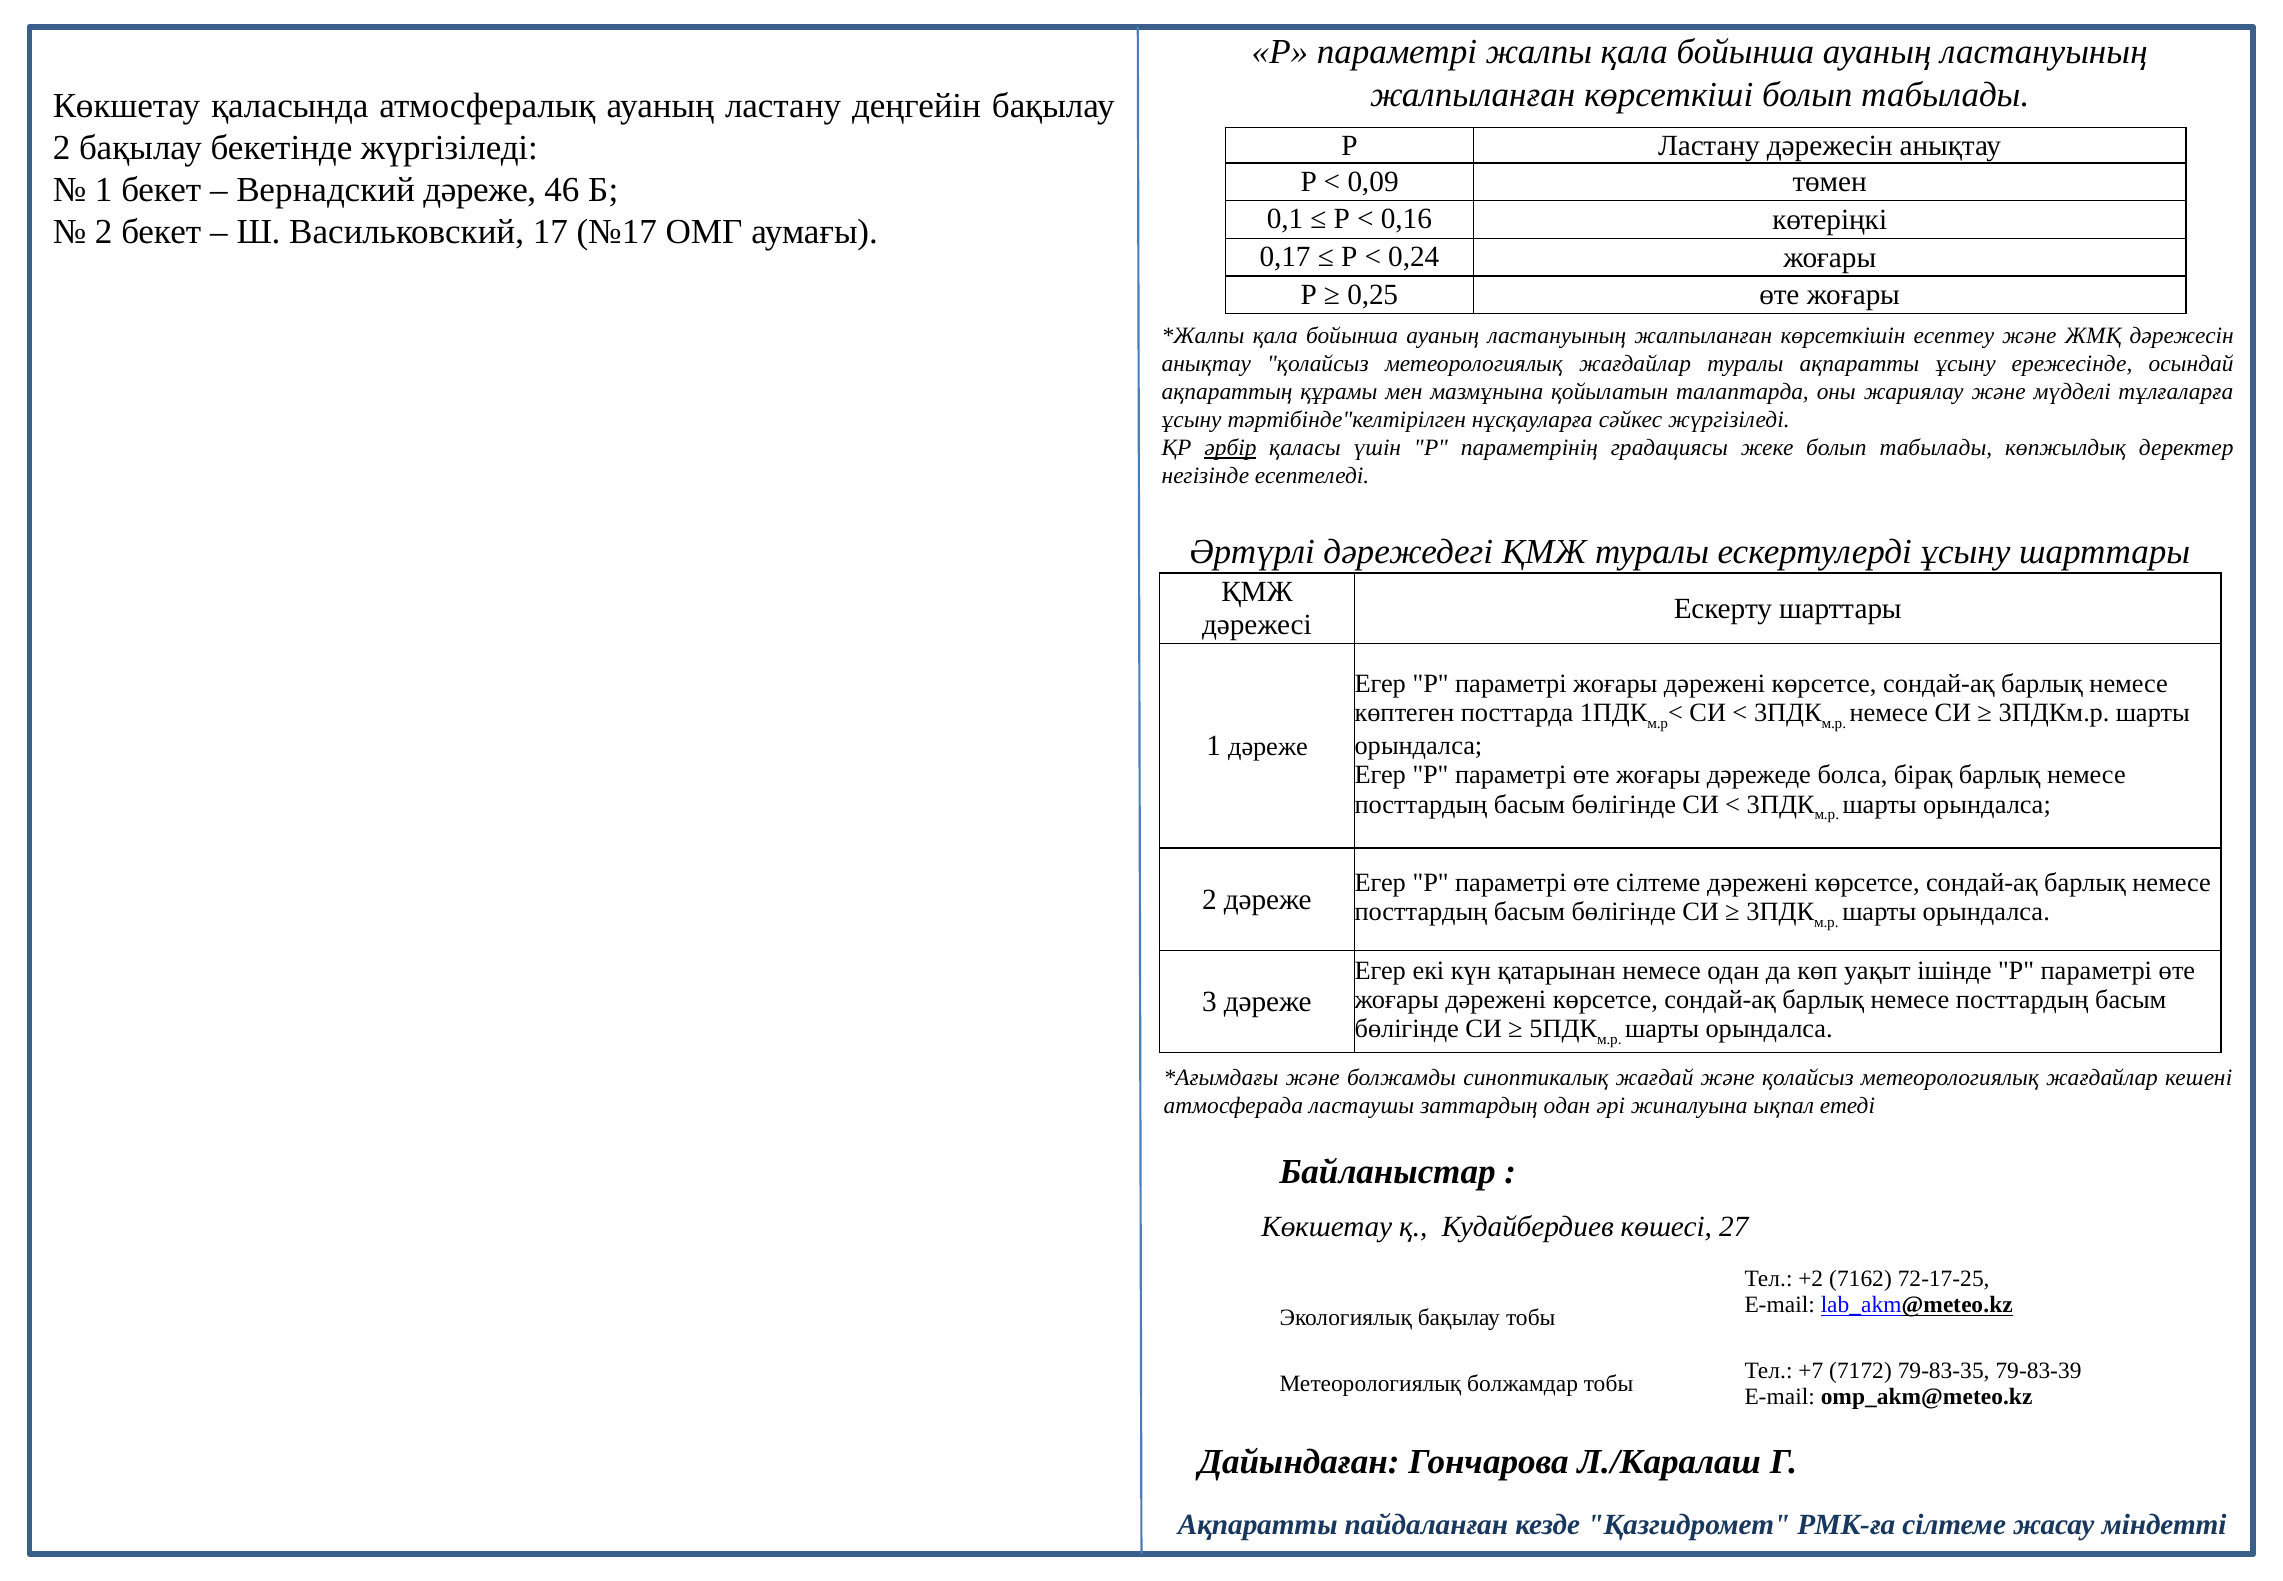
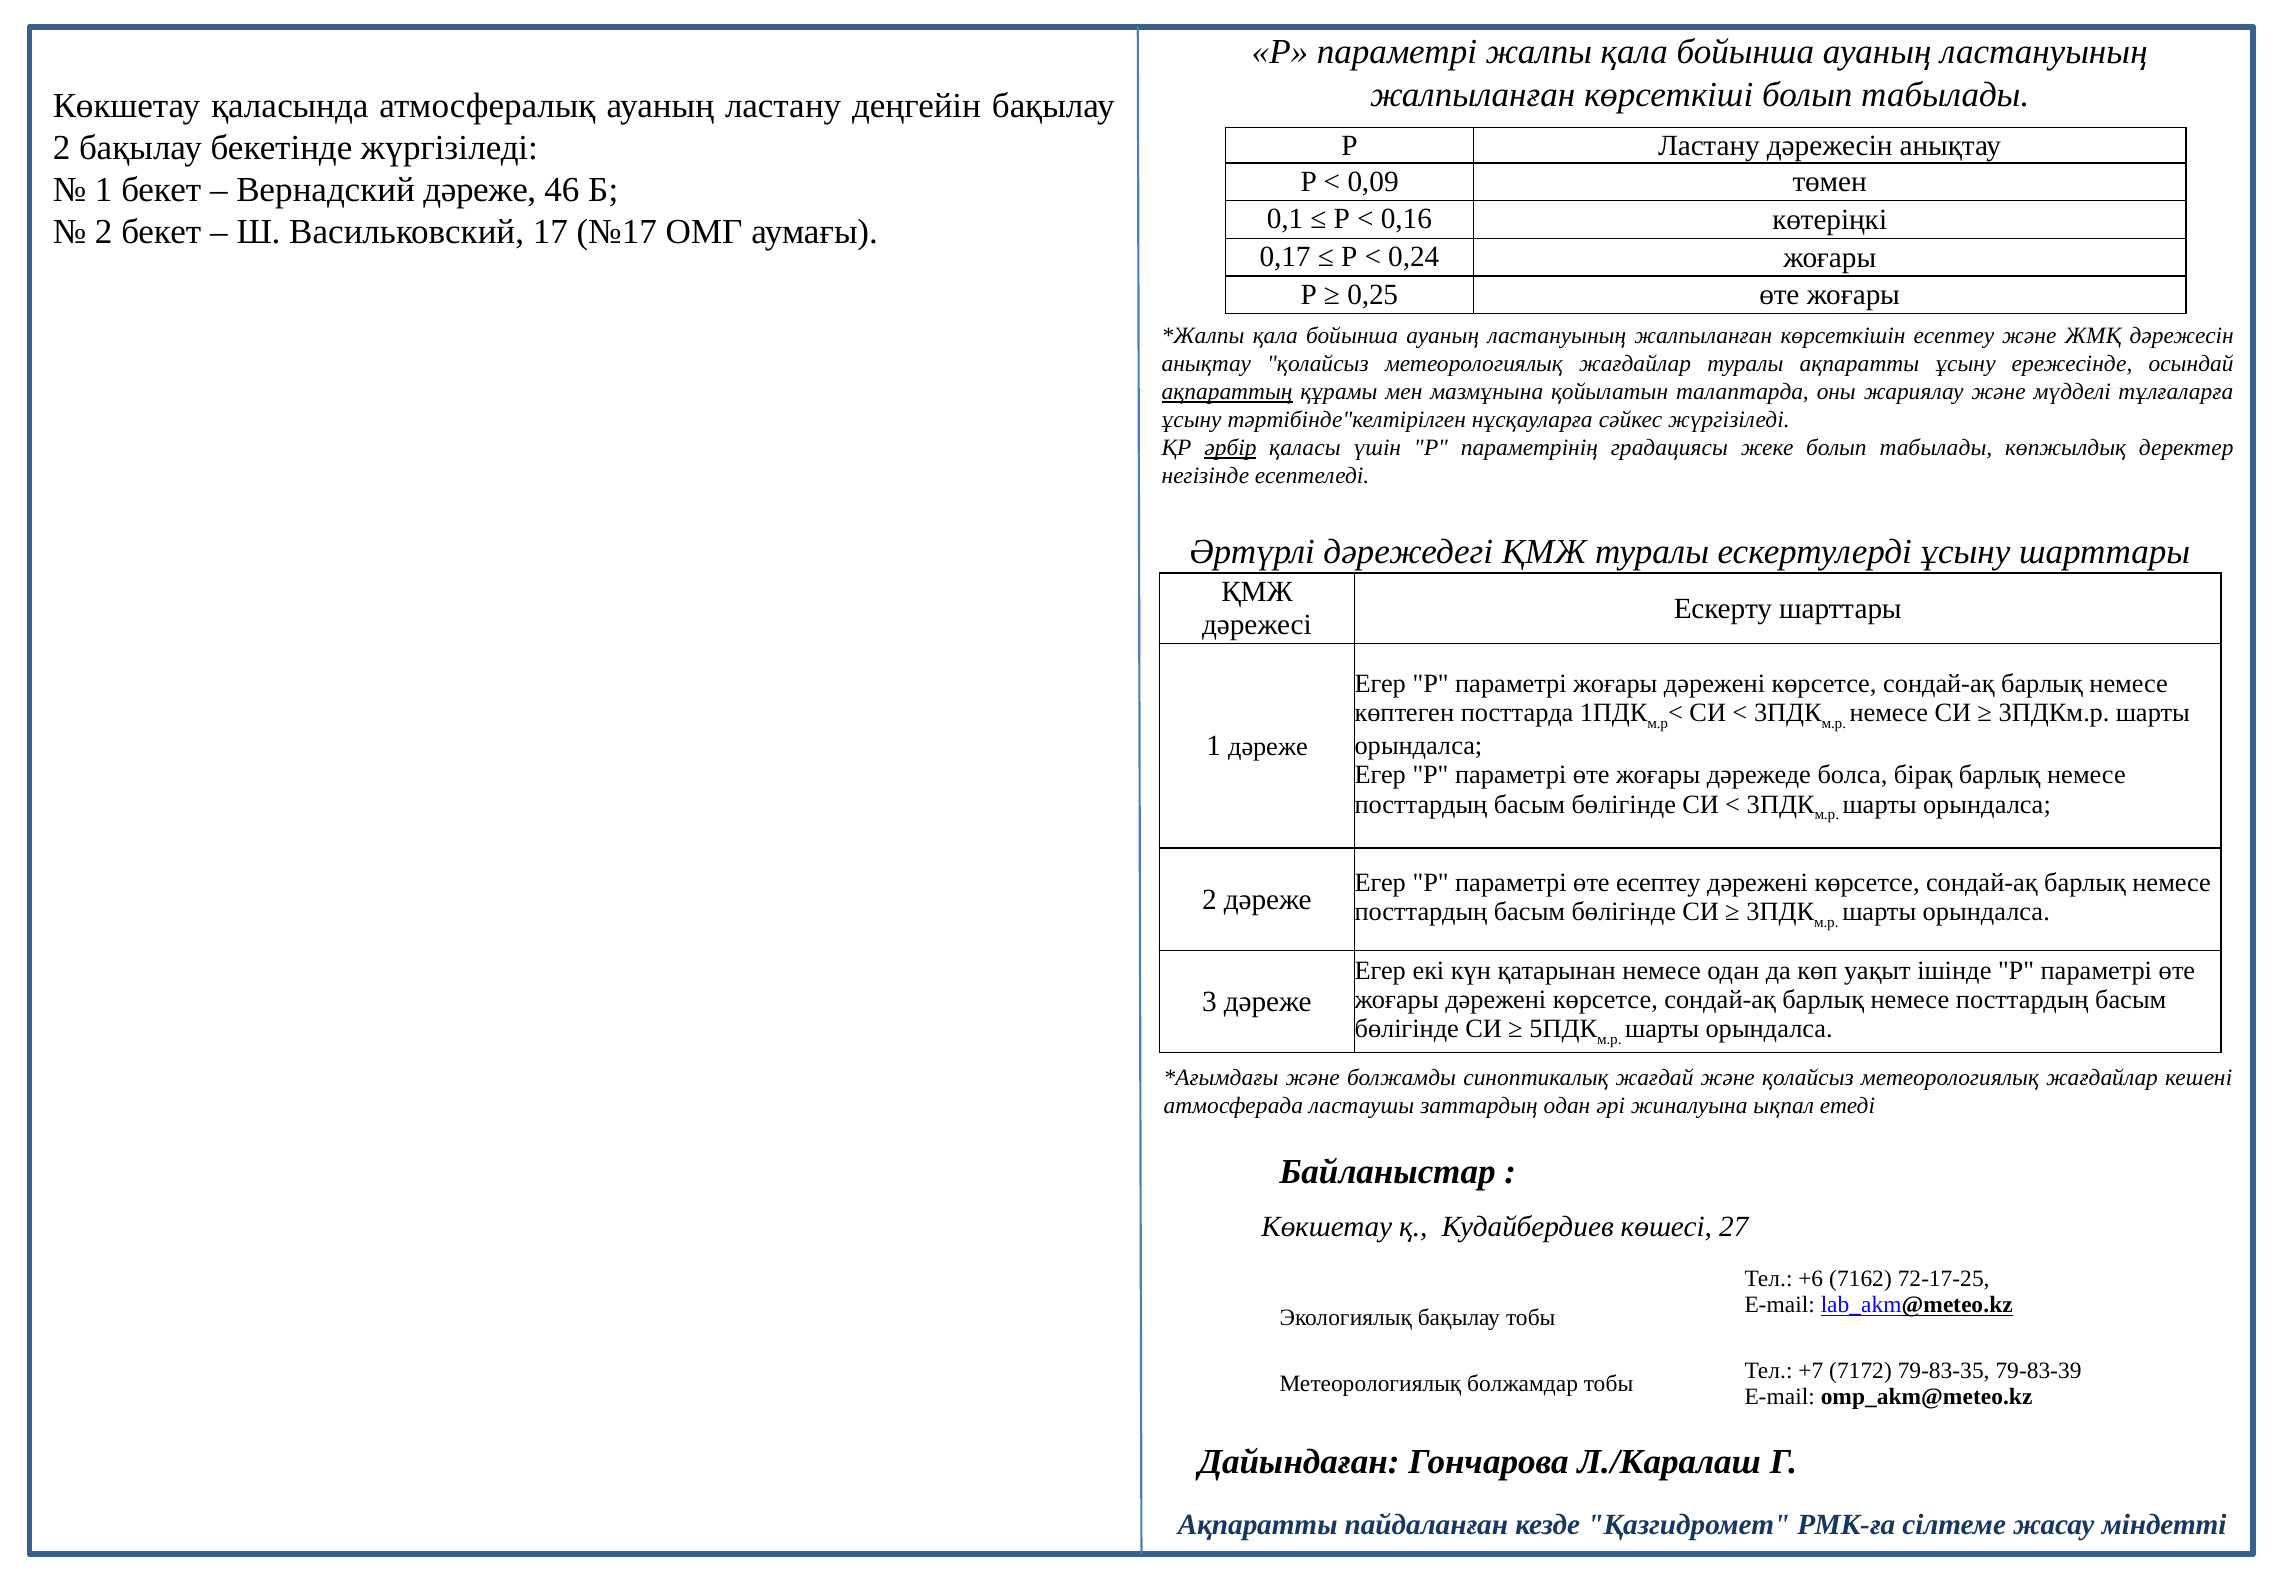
ақпараттың underline: none -> present
өте сілтеме: сілтеме -> есептеу
+2: +2 -> +6
